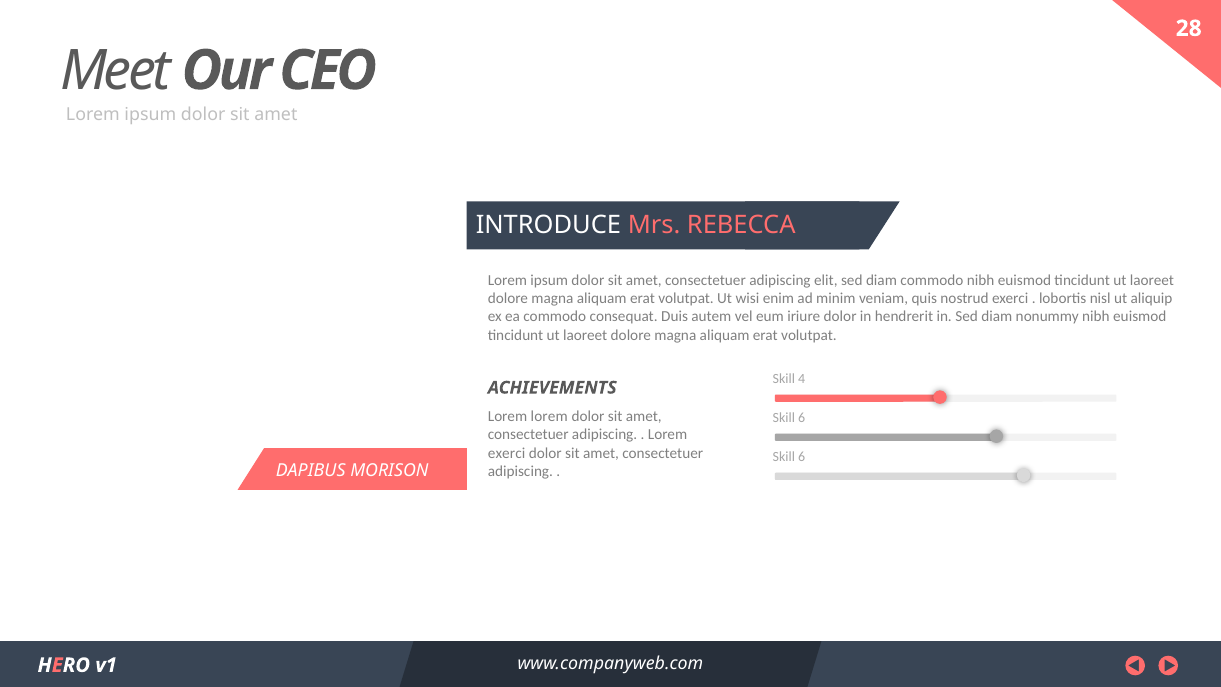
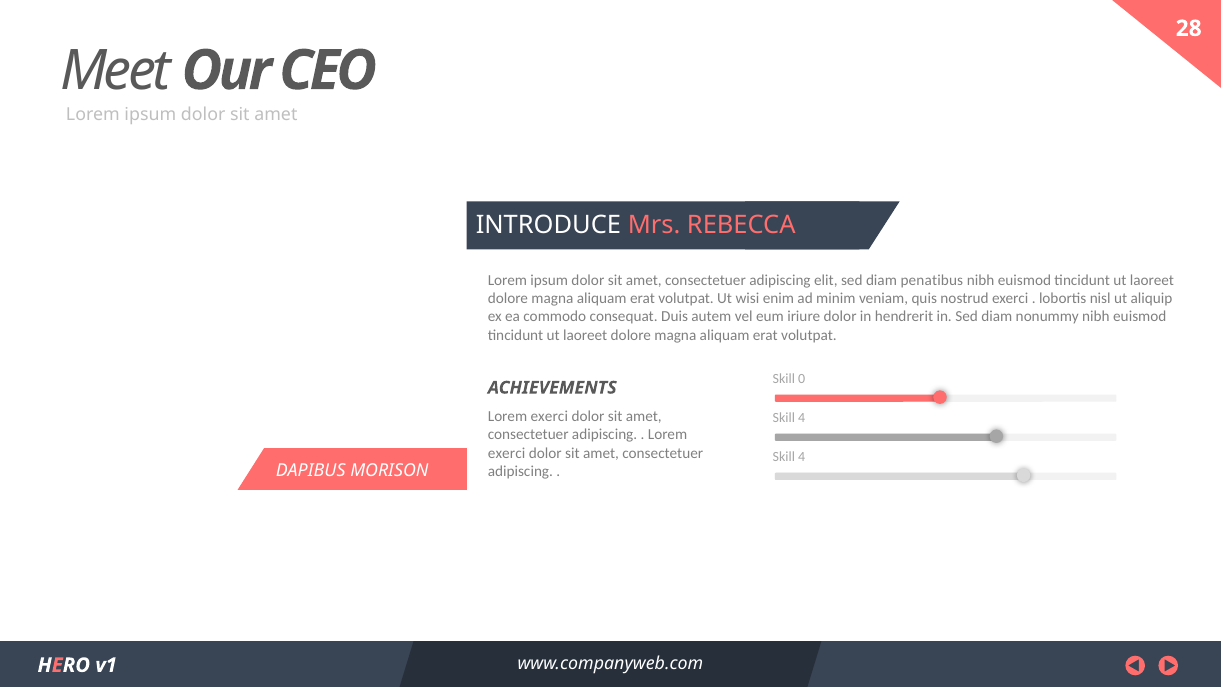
diam commodo: commodo -> penatibus
4: 4 -> 0
lorem at (549, 416): lorem -> exerci
6 at (802, 418): 6 -> 4
6 at (802, 457): 6 -> 4
